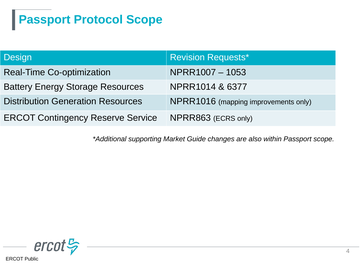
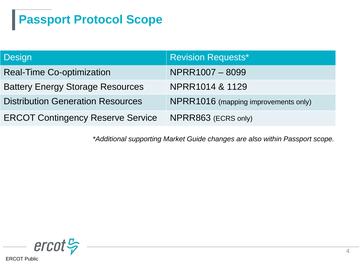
1053: 1053 -> 8099
6377: 6377 -> 1129
